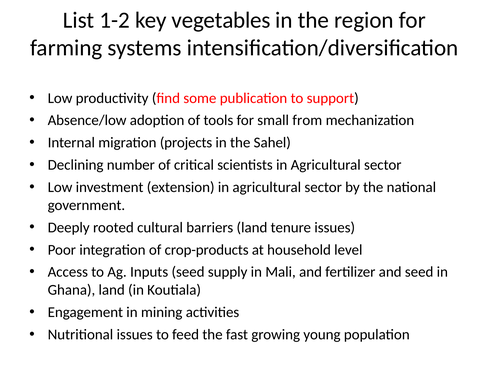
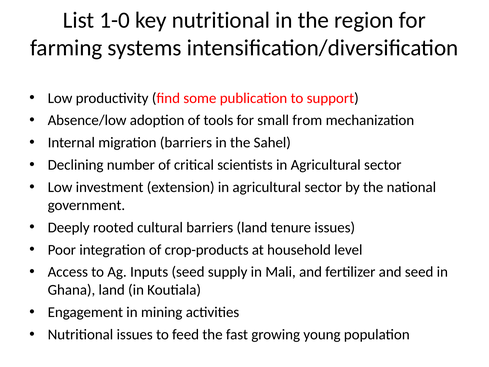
1-2: 1-2 -> 1-0
key vegetables: vegetables -> nutritional
migration projects: projects -> barriers
